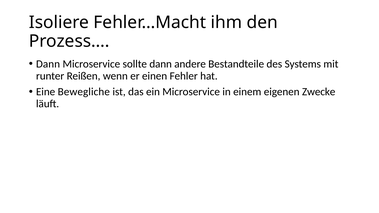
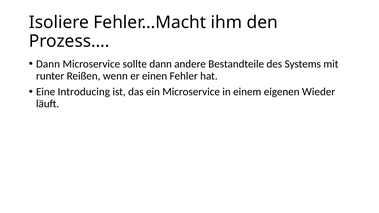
Bewegliche: Bewegliche -> Introducing
Zwecke: Zwecke -> Wieder
